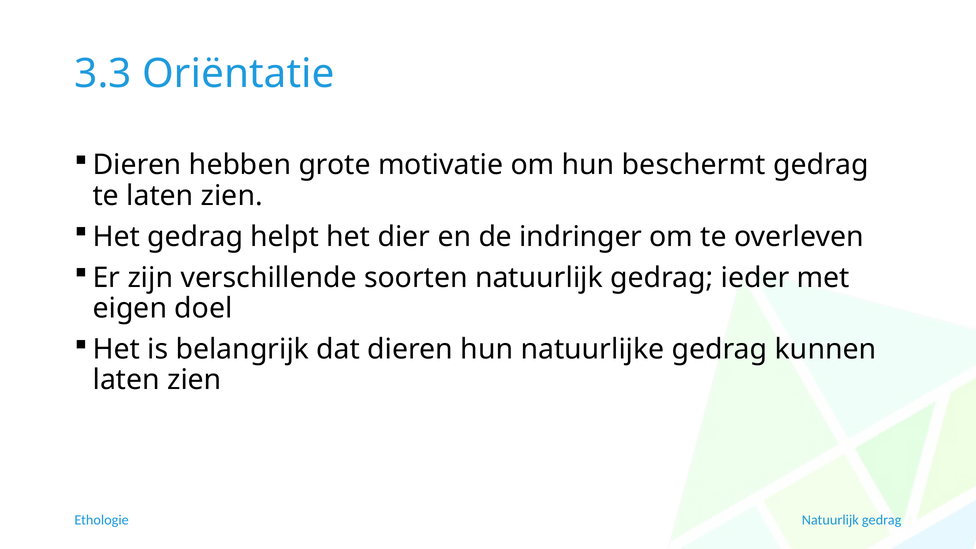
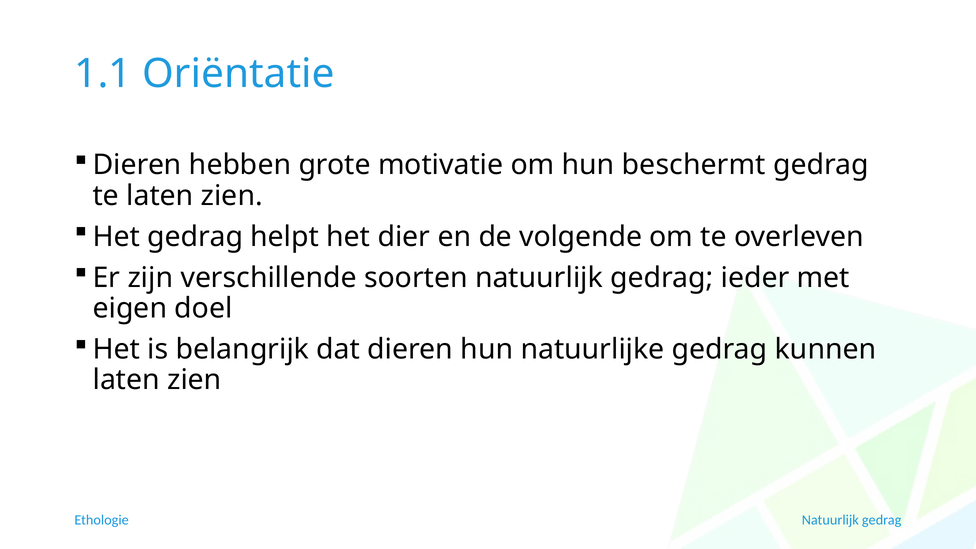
3.3: 3.3 -> 1.1
indringer: indringer -> volgende
